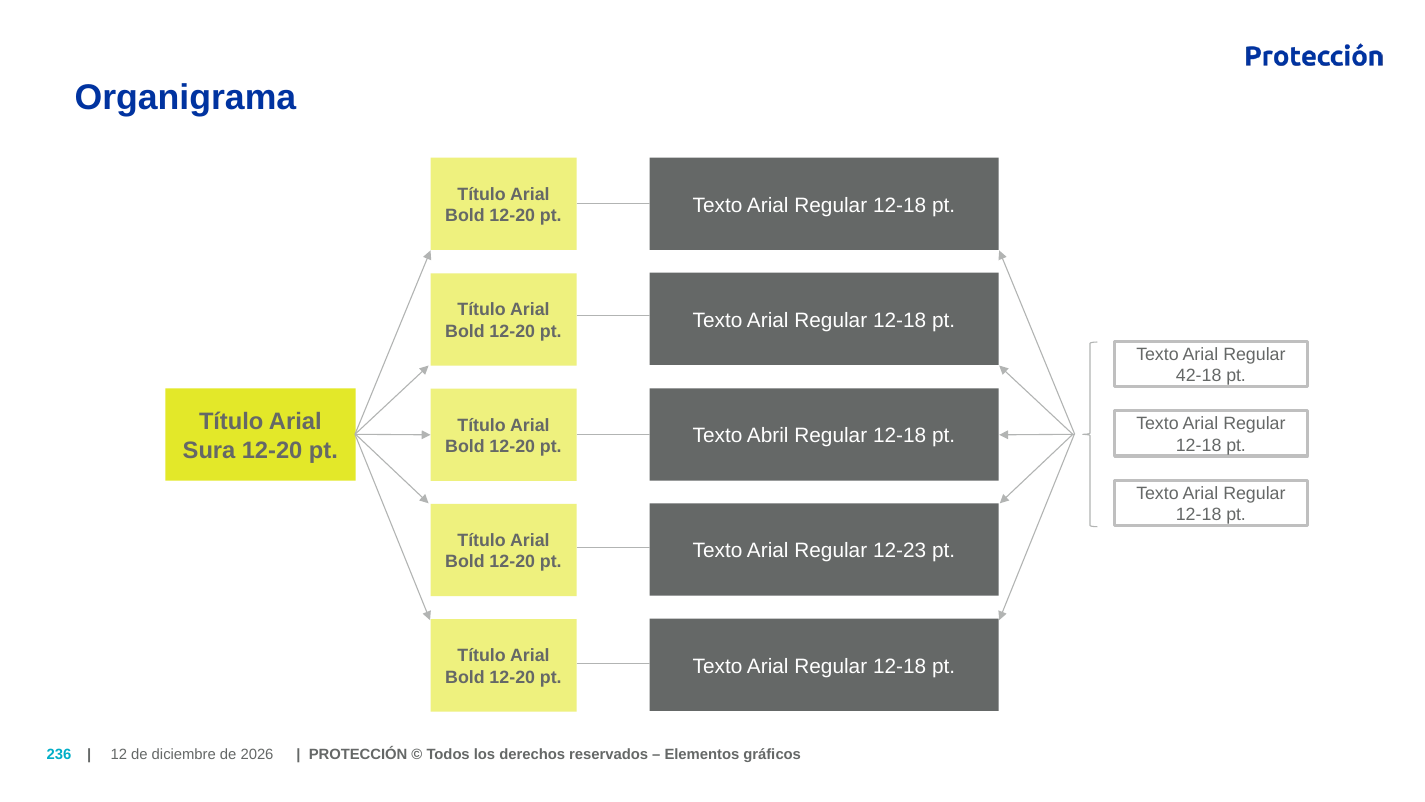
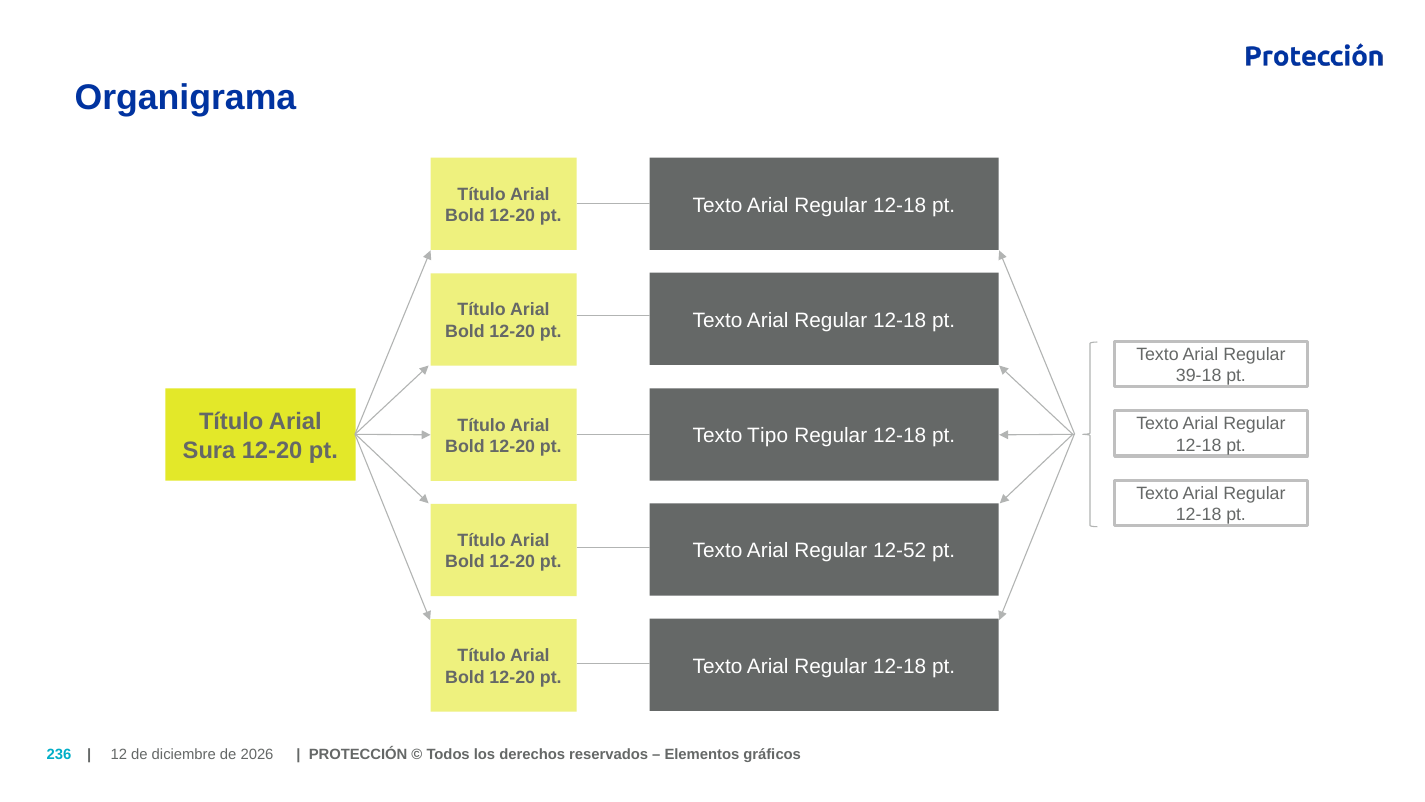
42-18: 42-18 -> 39-18
Abril: Abril -> Tipo
12-23: 12-23 -> 12-52
